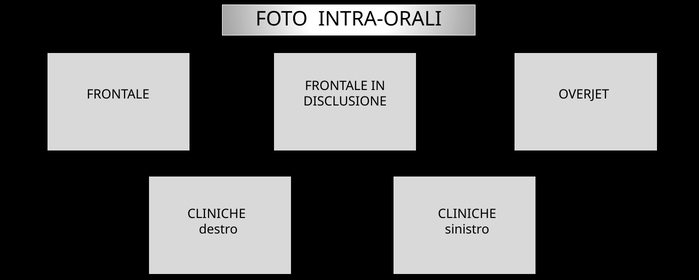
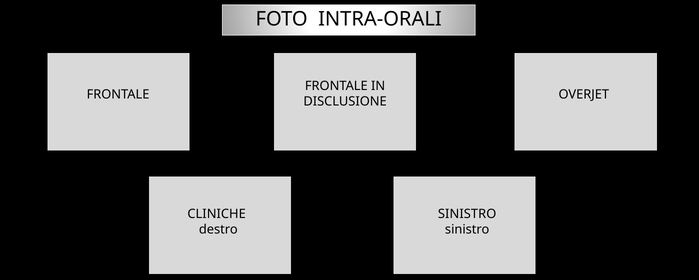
CLINICHE at (467, 214): CLINICHE -> SINISTRO
